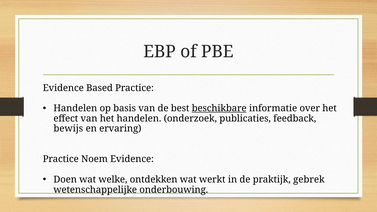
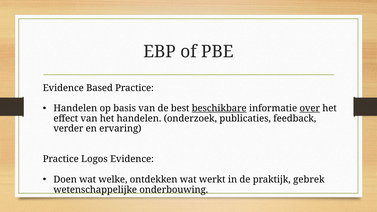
over underline: none -> present
bewijs: bewijs -> verder
Noem: Noem -> Logos
